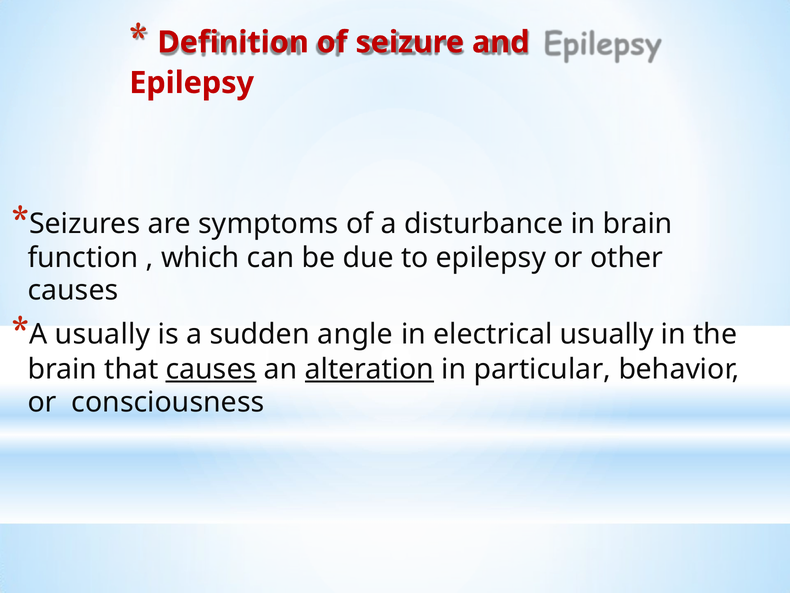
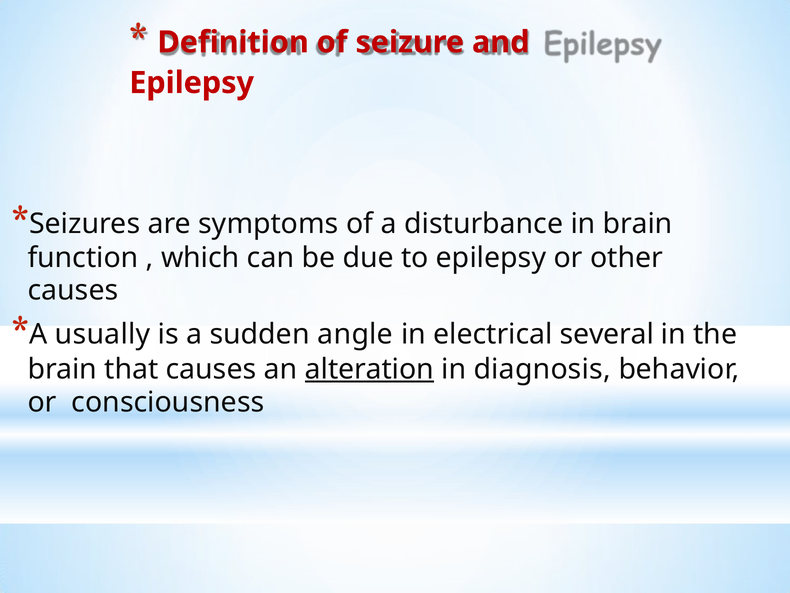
electrical usually: usually -> several
causes at (211, 369) underline: present -> none
particular: particular -> diagnosis
